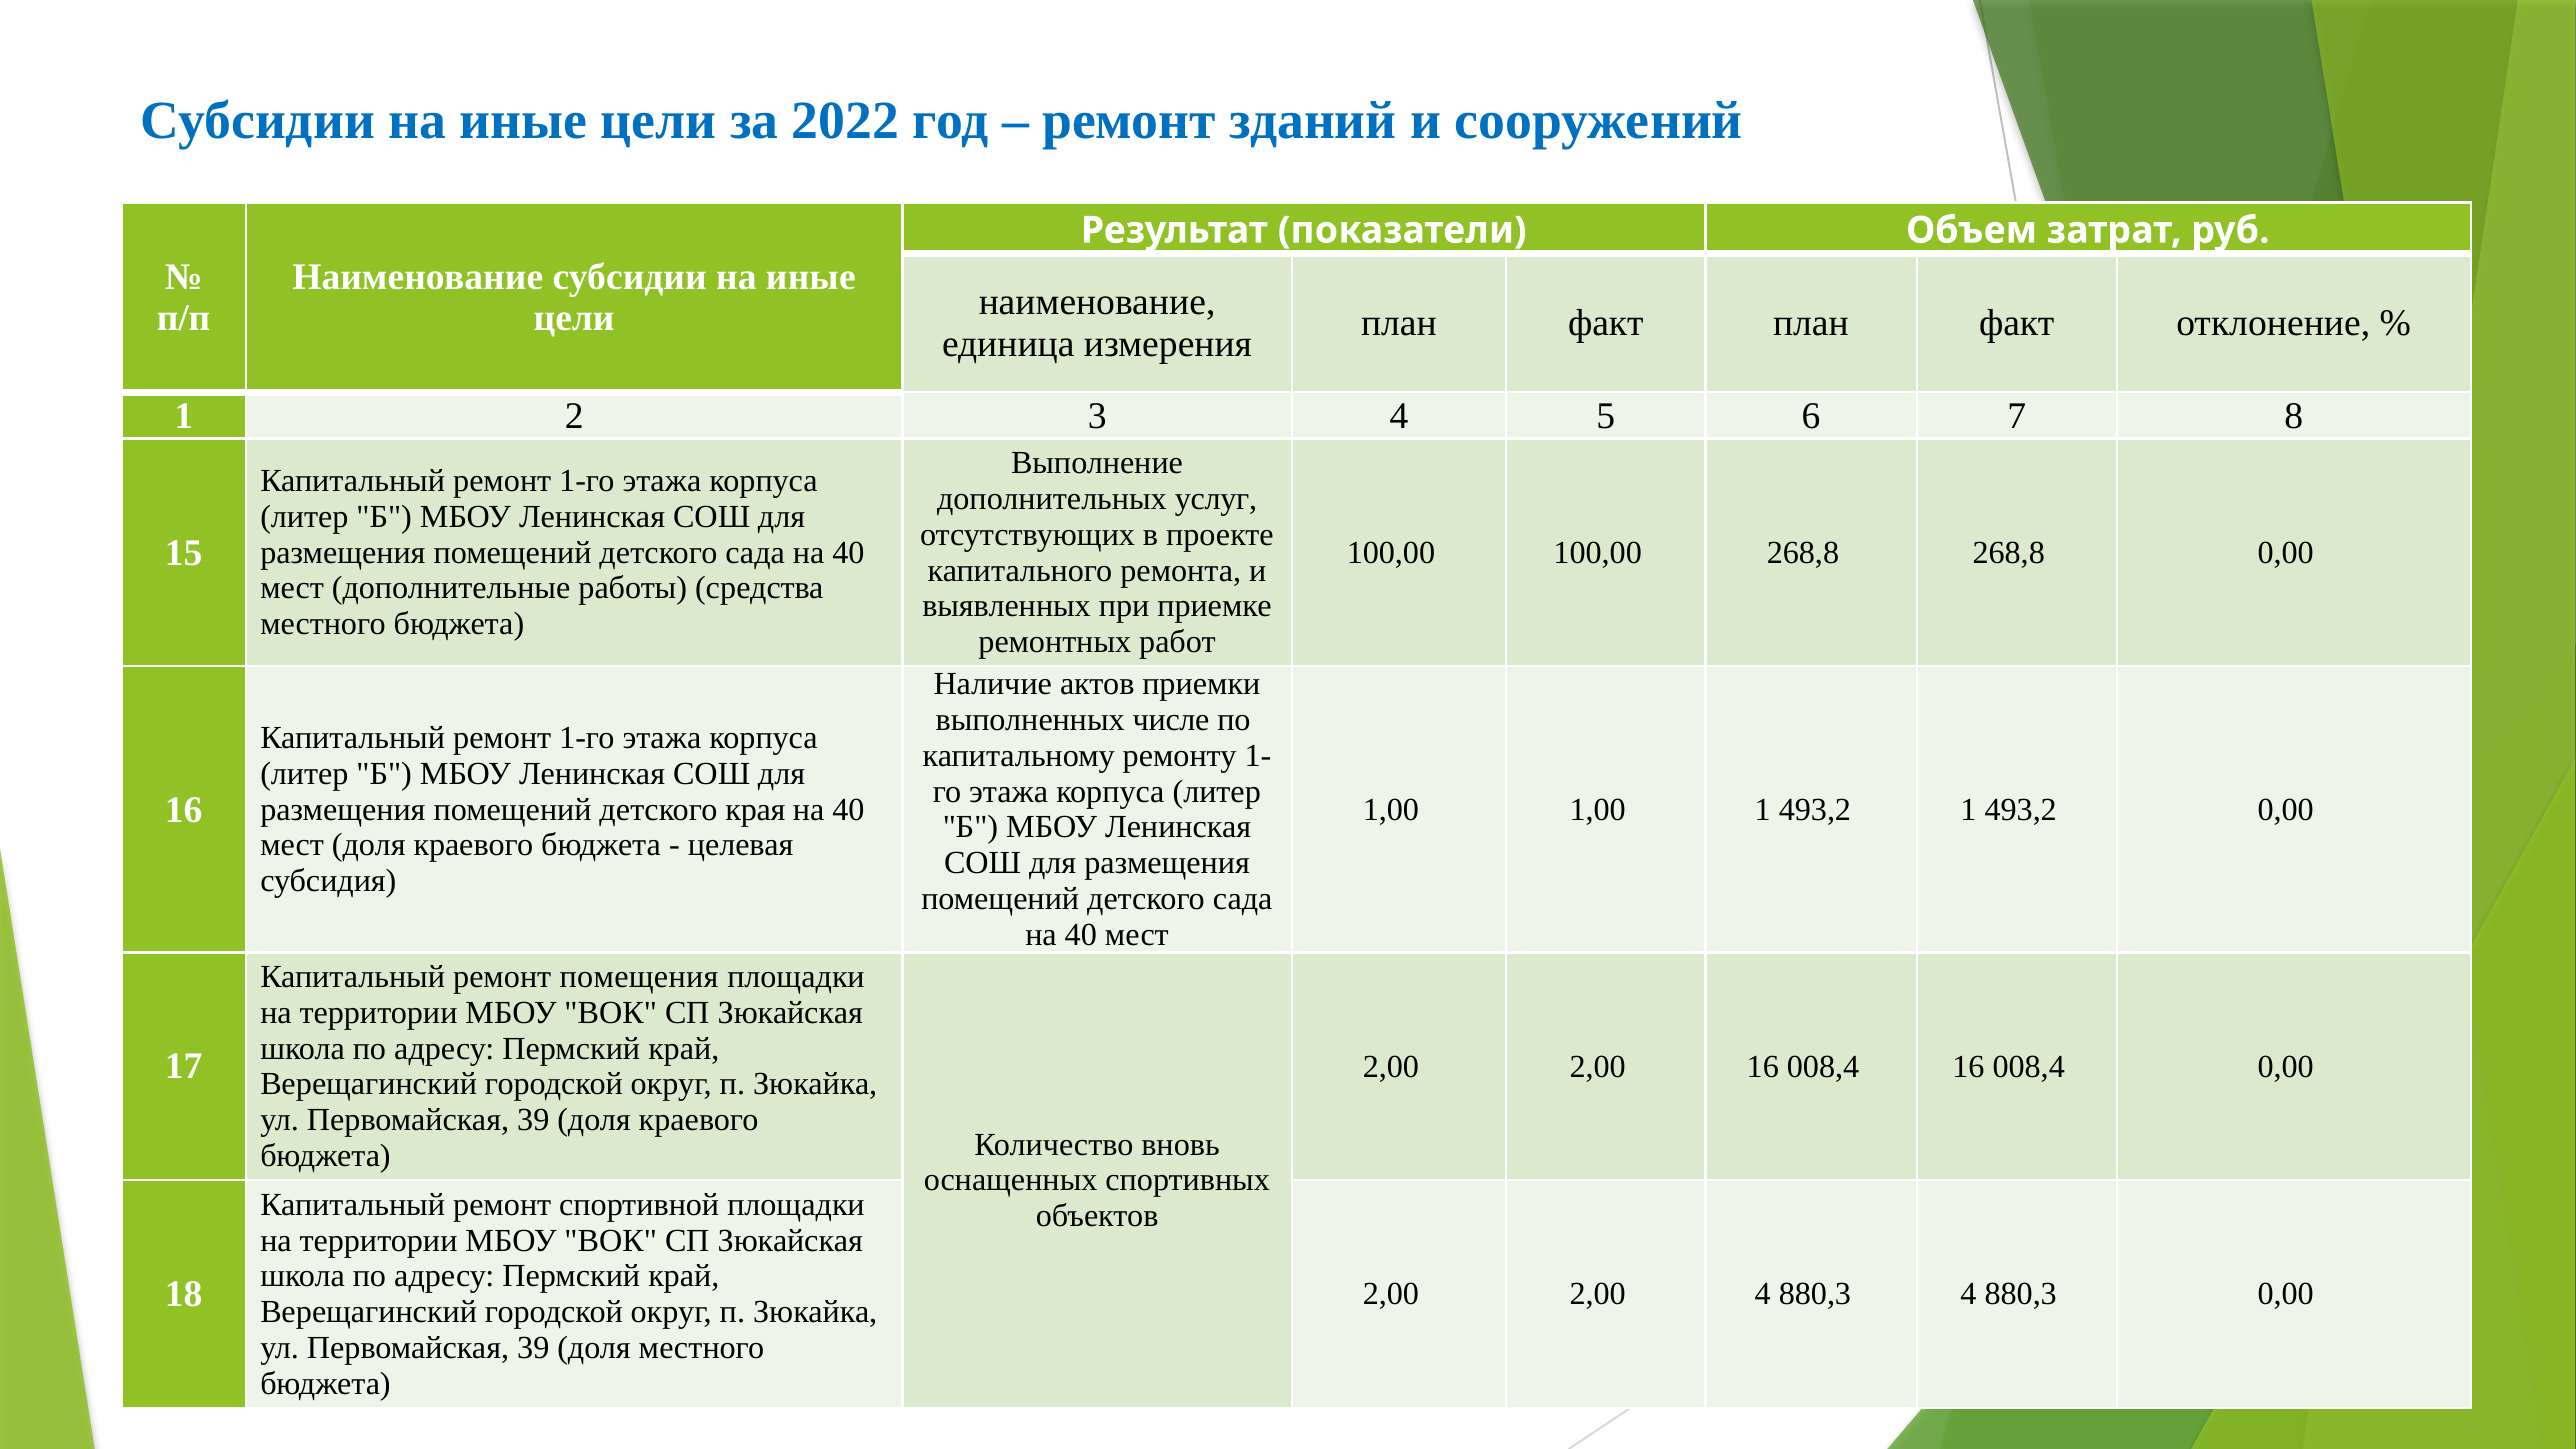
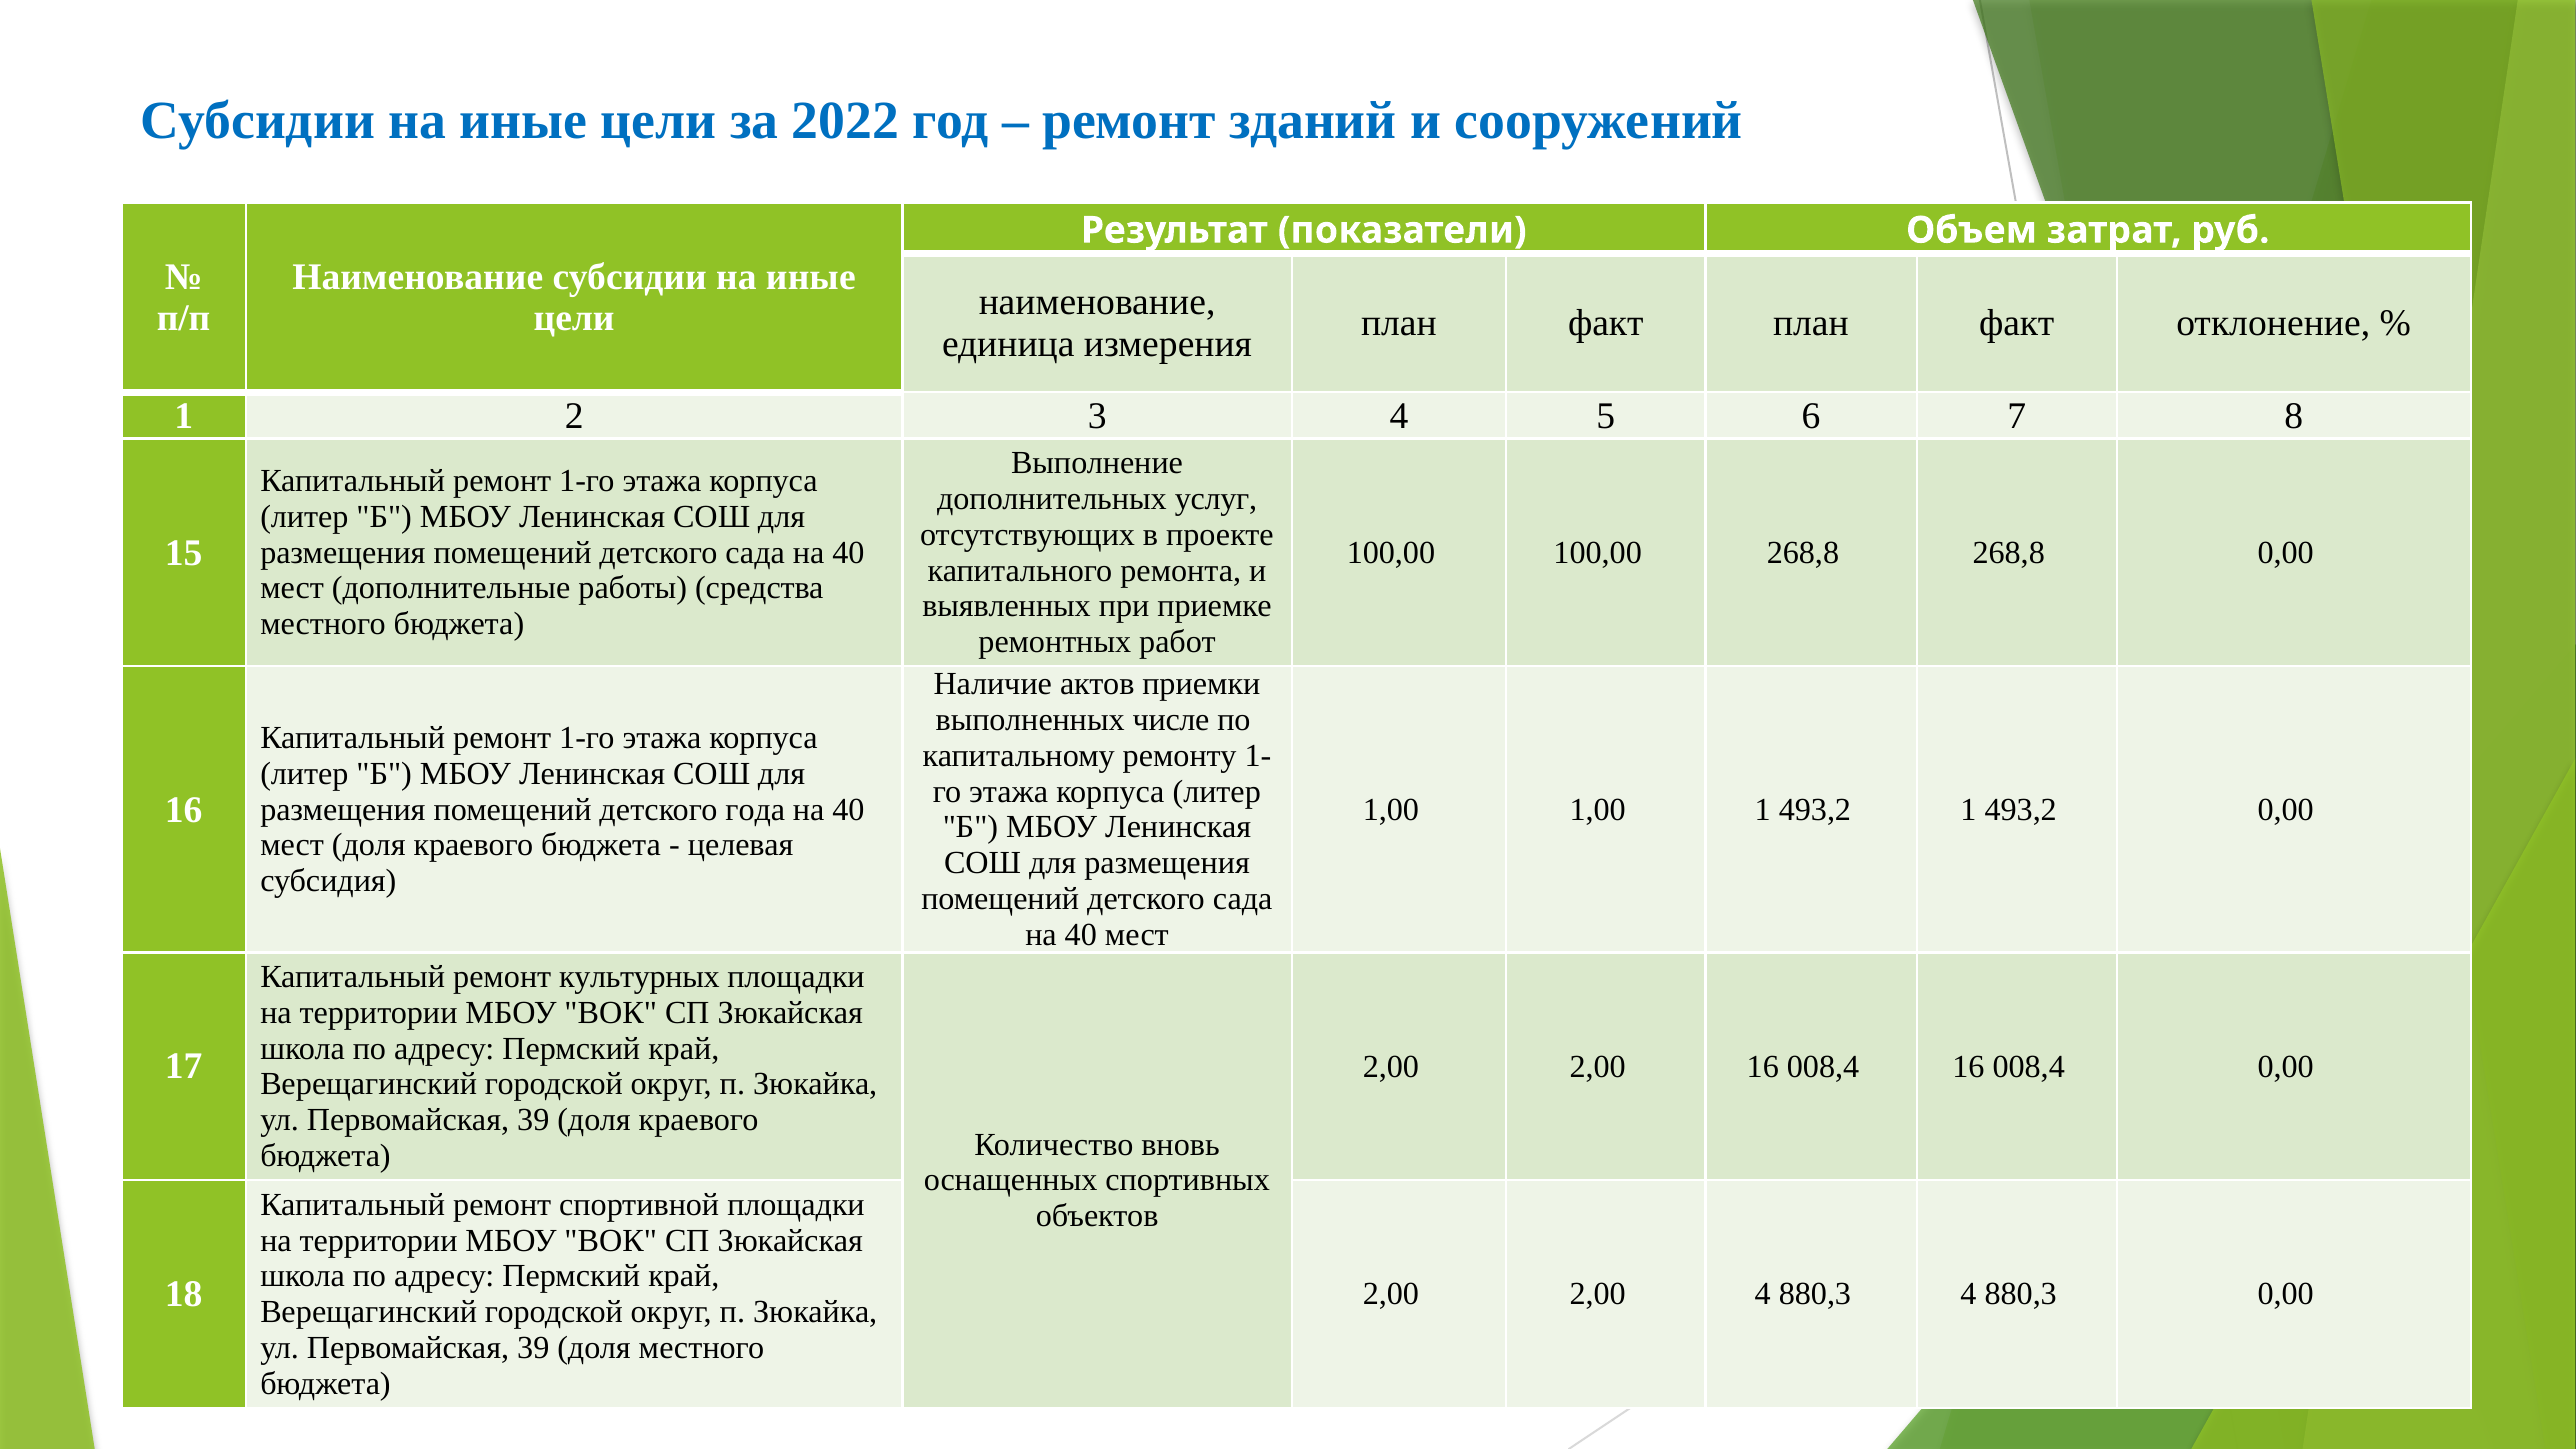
края: края -> года
помещения: помещения -> культурных
